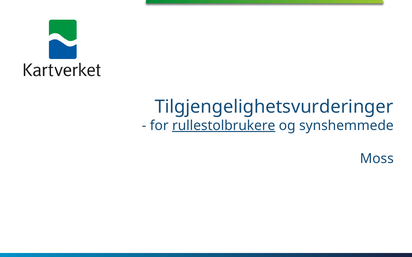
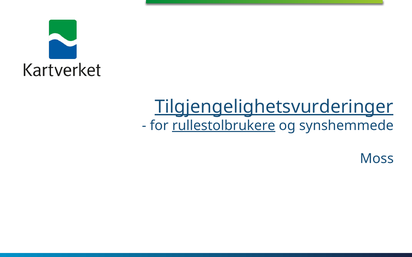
Tilgjengelighetsvurderinger underline: none -> present
